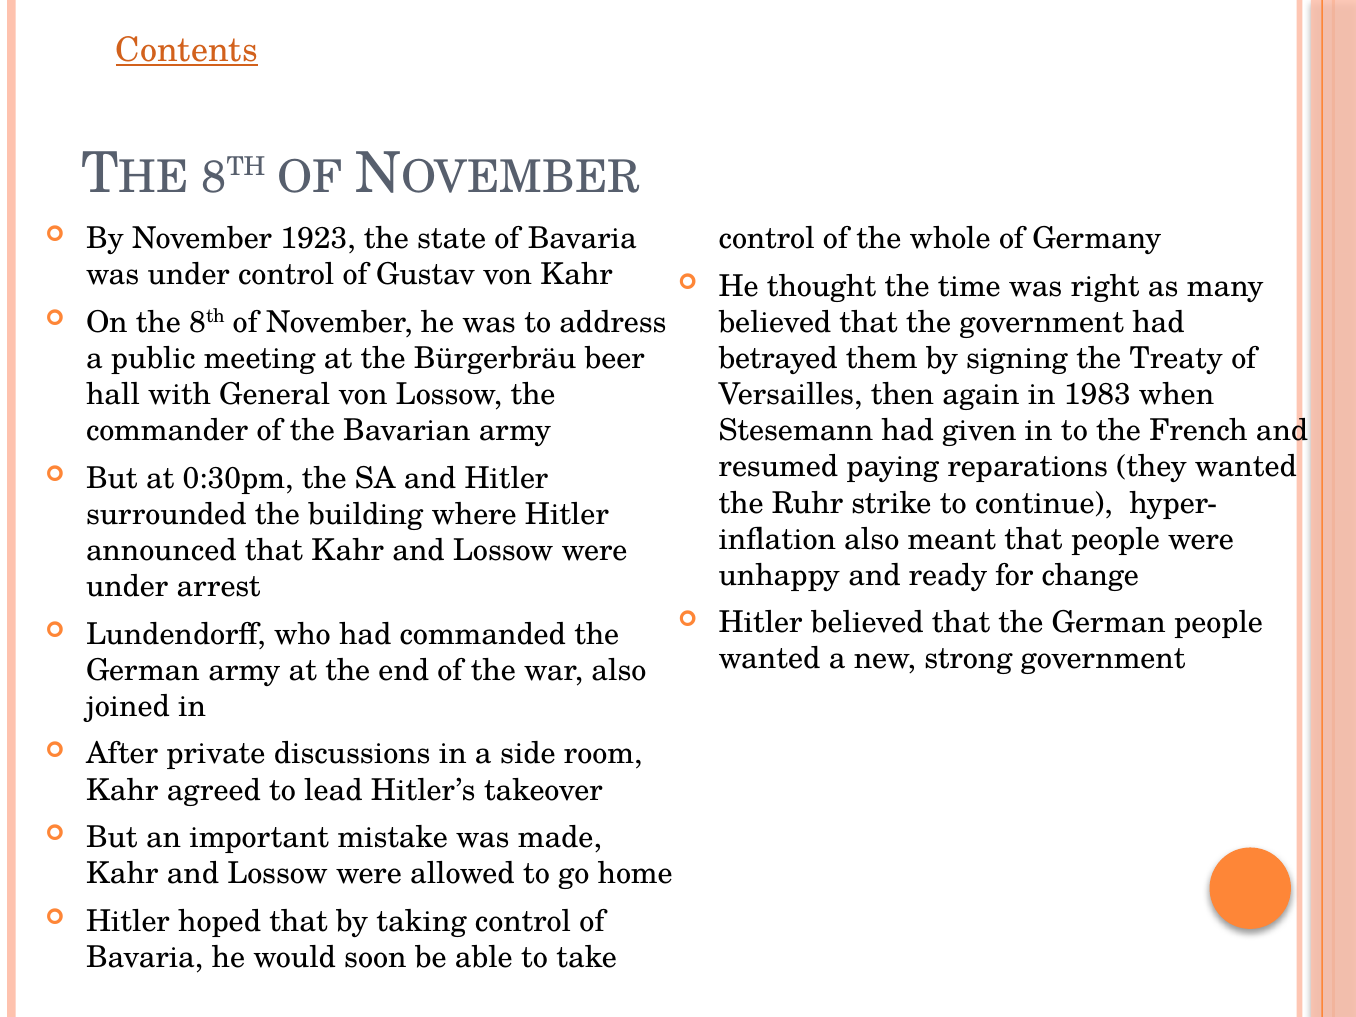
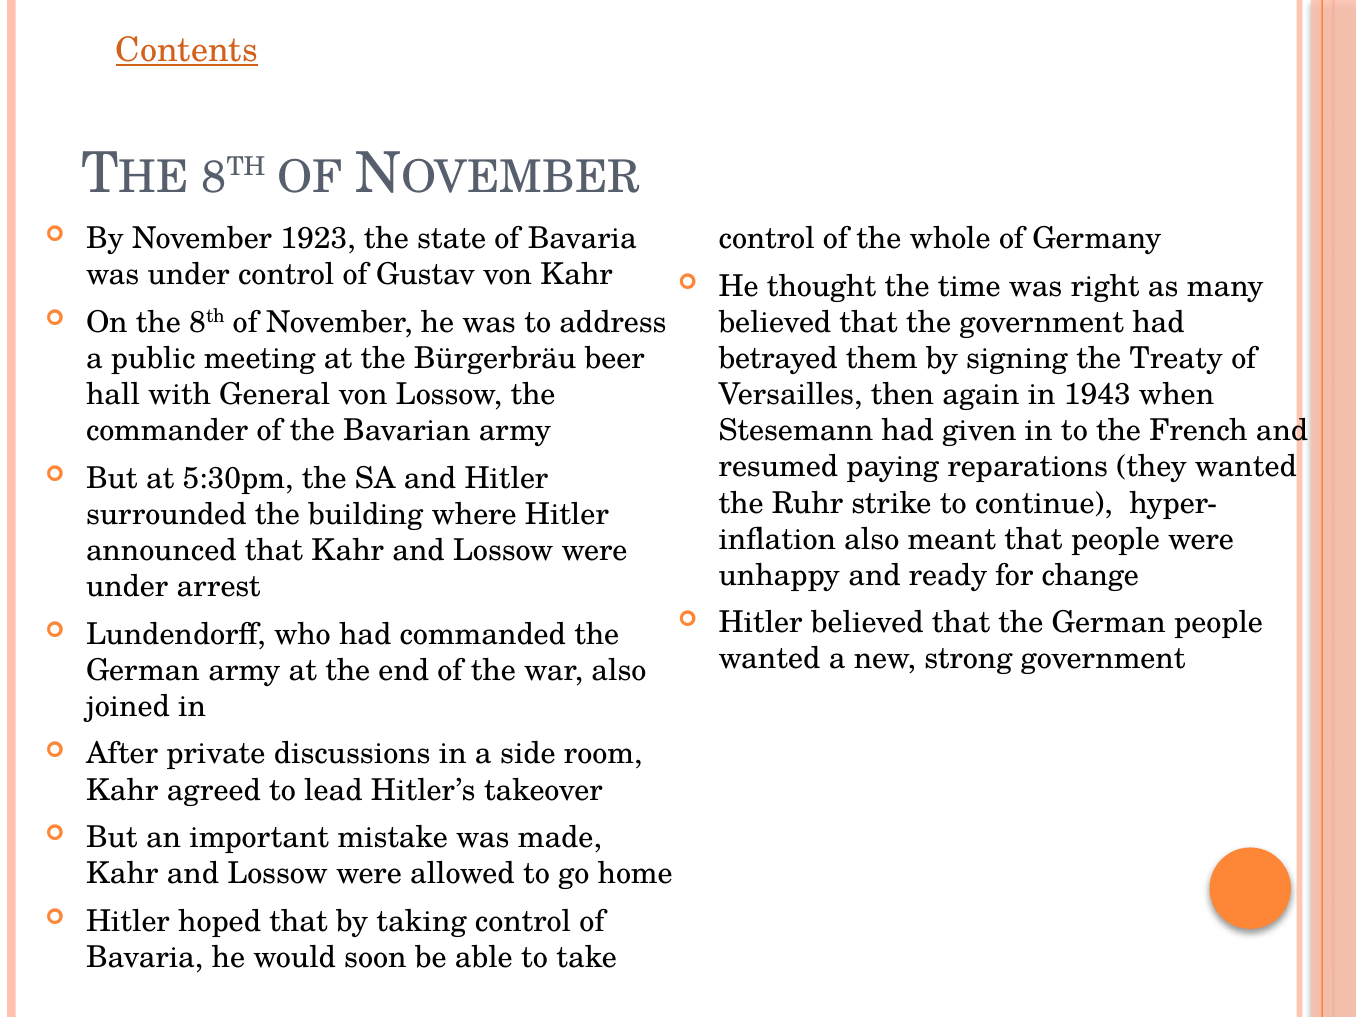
1983: 1983 -> 1943
0:30pm: 0:30pm -> 5:30pm
